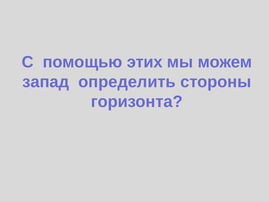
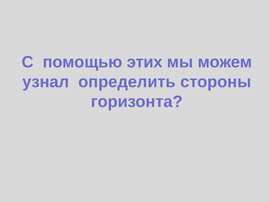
запад: запад -> узнал
